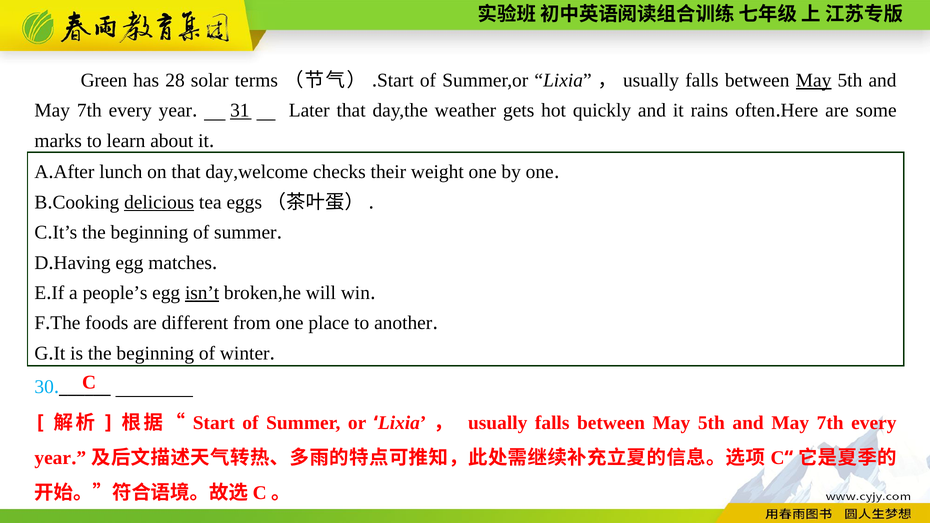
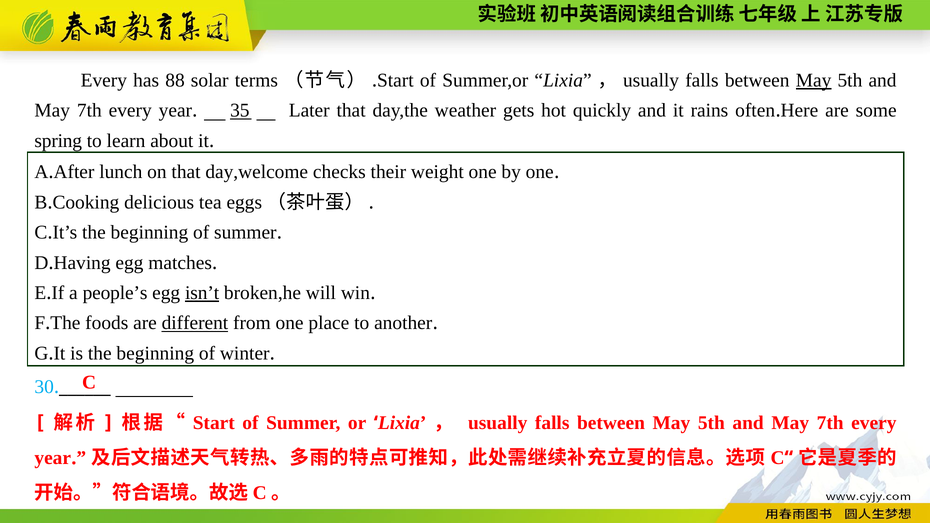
Green at (104, 80): Green -> Every
28: 28 -> 88
31: 31 -> 35
marks: marks -> spring
delicious underline: present -> none
different underline: none -> present
